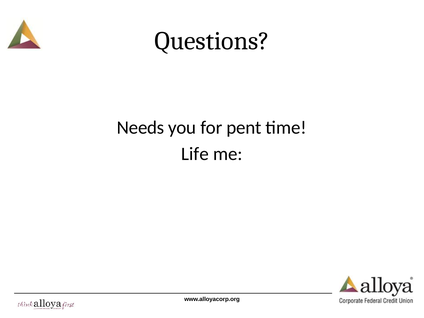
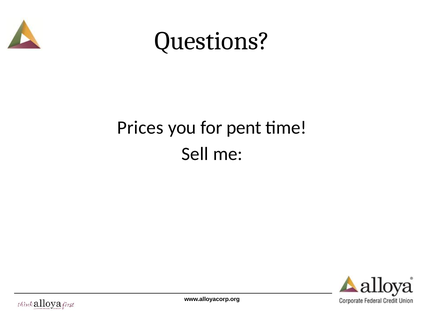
Needs: Needs -> Prices
Life: Life -> Sell
